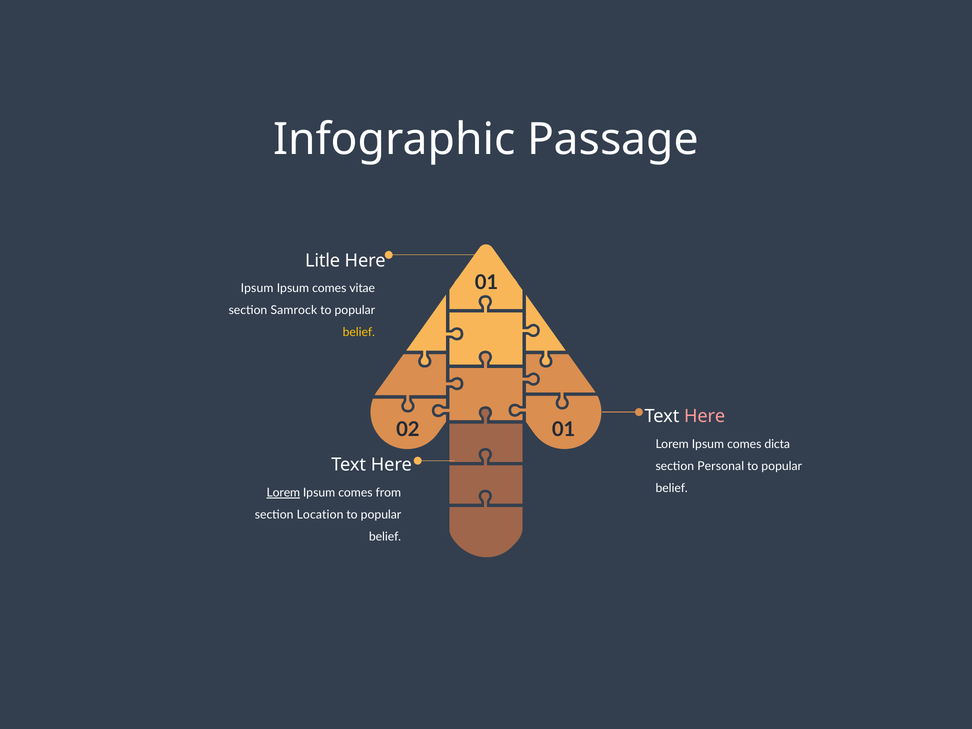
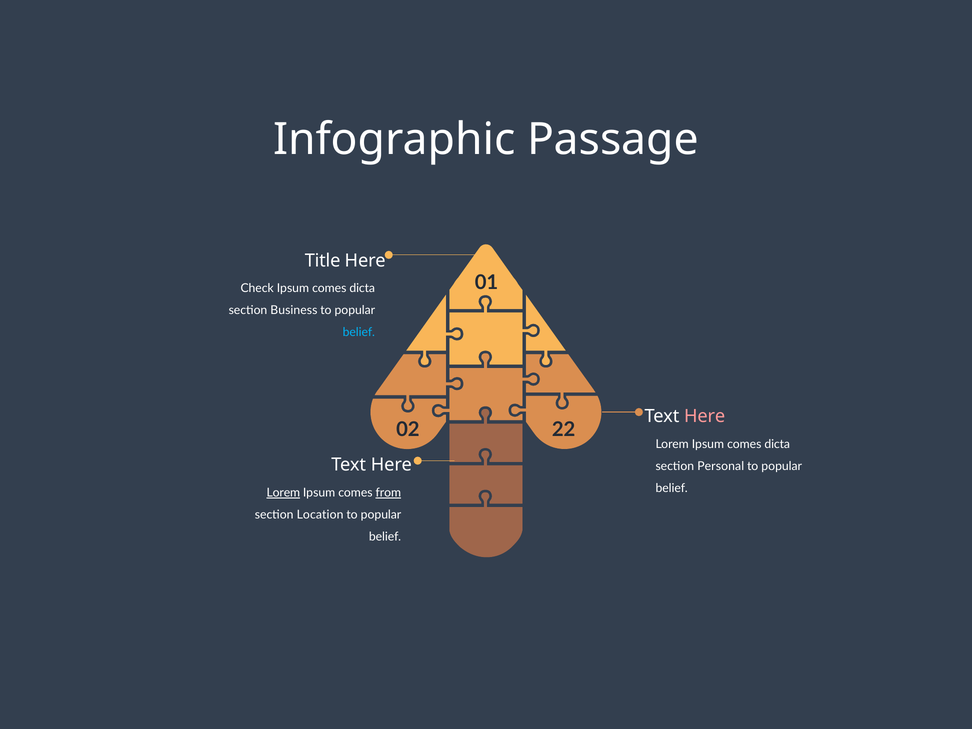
Litle: Litle -> Title
Ipsum at (257, 288): Ipsum -> Check
vitae at (362, 288): vitae -> dicta
Samrock: Samrock -> Business
belief at (359, 332) colour: yellow -> light blue
02 01: 01 -> 22
from underline: none -> present
